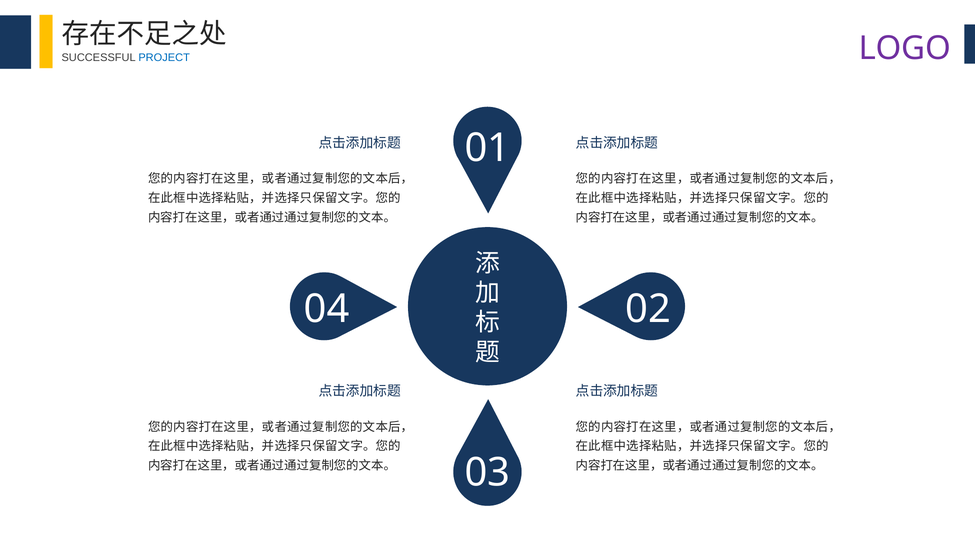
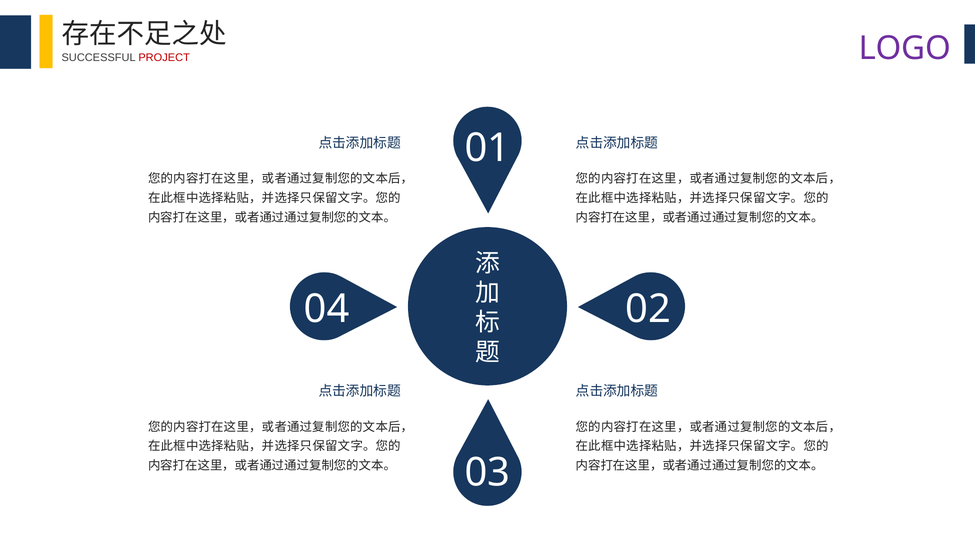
PROJECT colour: blue -> red
